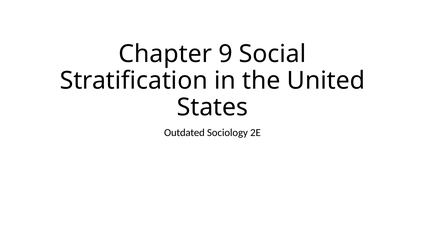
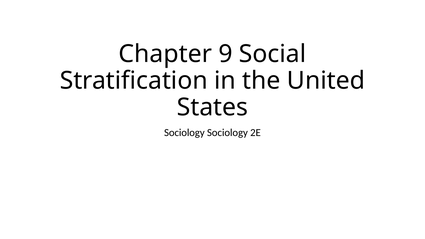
Outdated at (184, 133): Outdated -> Sociology
